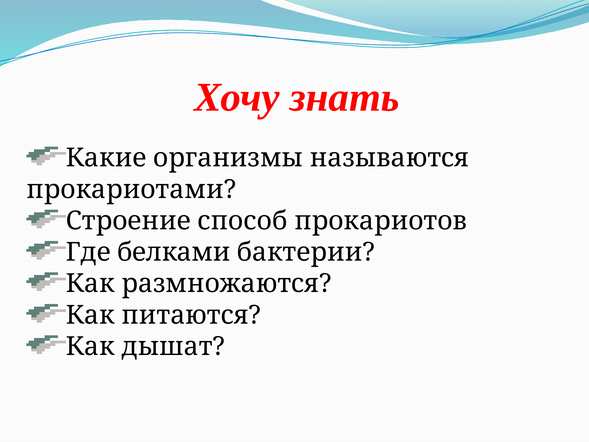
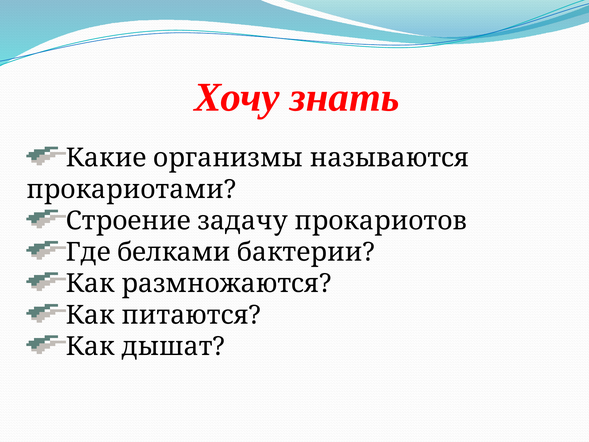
способ: способ -> задачу
